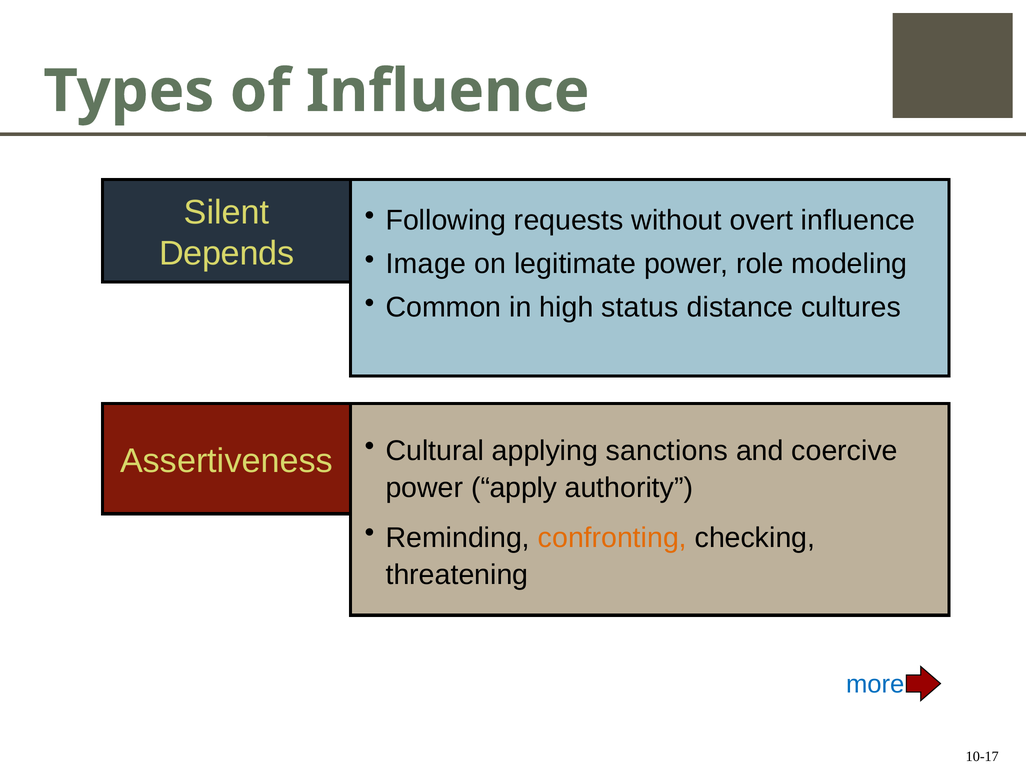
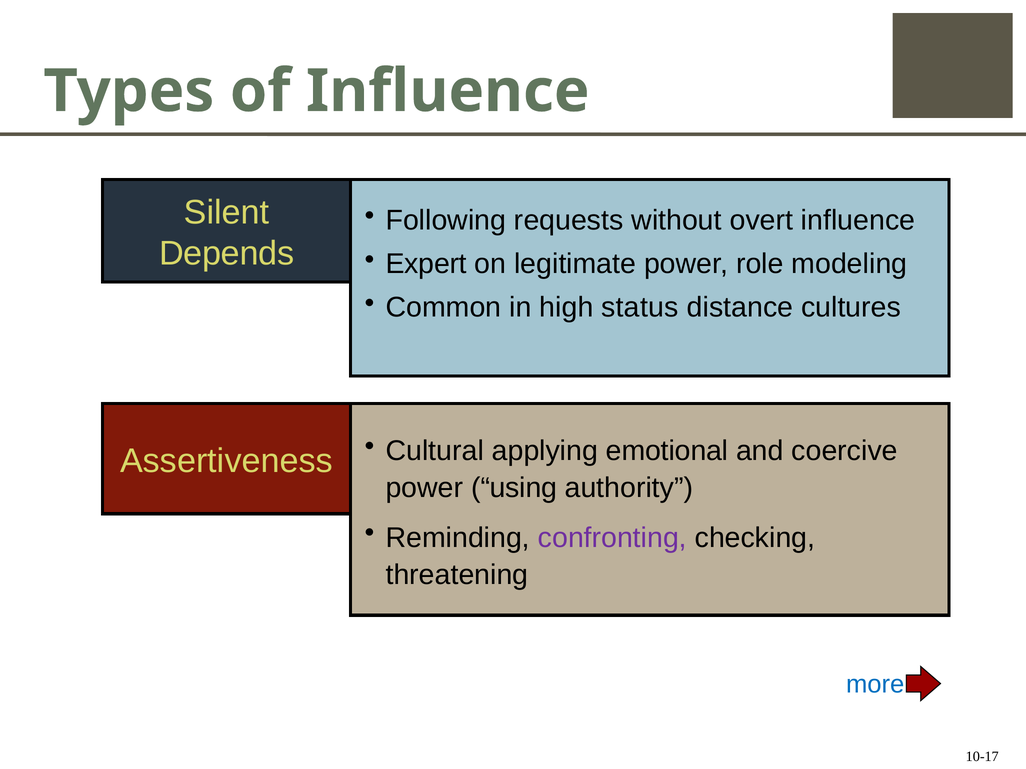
Image: Image -> Expert
sanctions: sanctions -> emotional
apply: apply -> using
confronting colour: orange -> purple
